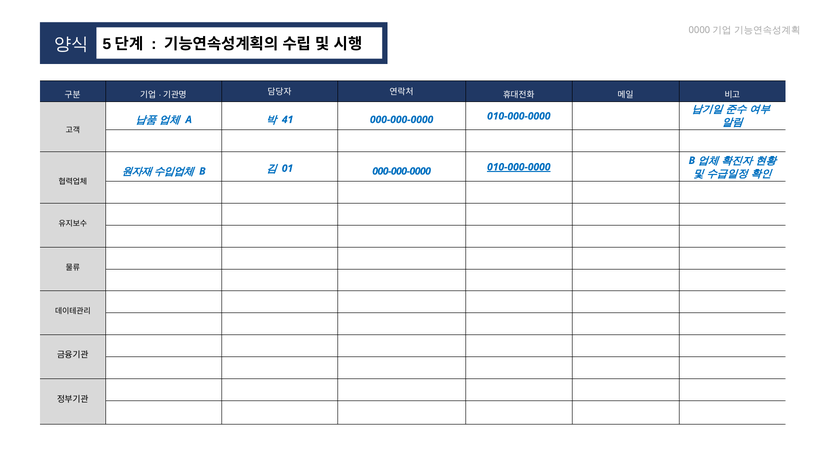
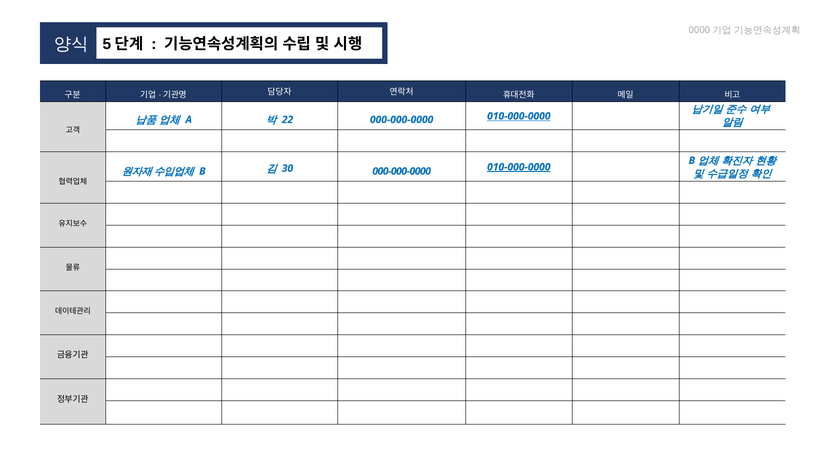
41: 41 -> 22
010-000-0000 at (519, 116) underline: none -> present
01: 01 -> 30
